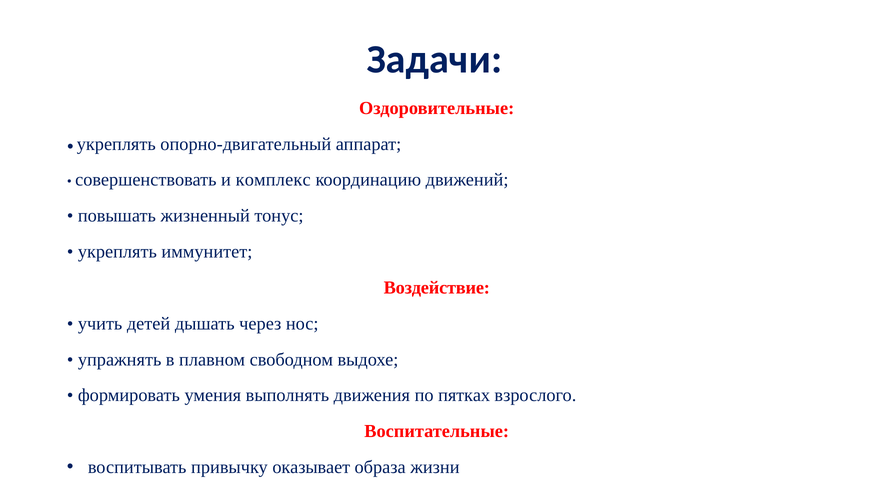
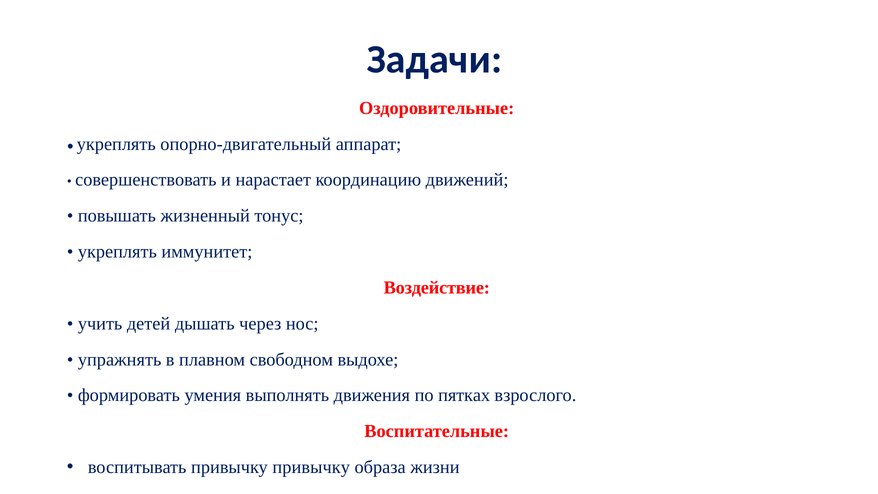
комплекс: комплекс -> нарастает
привычку оказывает: оказывает -> привычку
